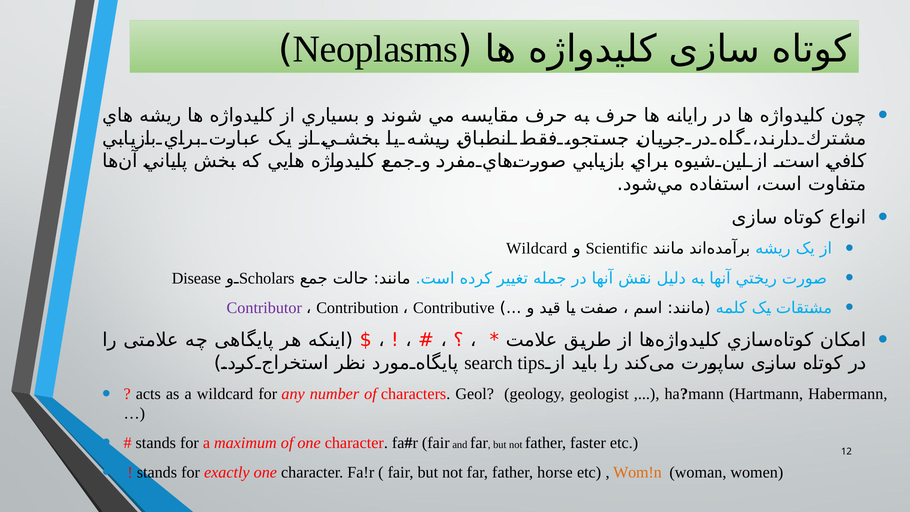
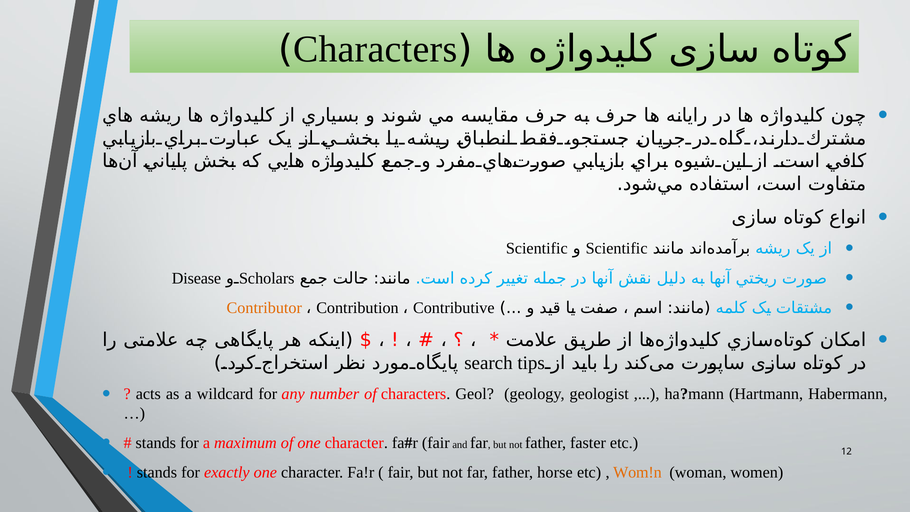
Neoplasms at (375, 49): Neoplasms -> Characters
Wildcard at (537, 249): Wildcard -> Scientific
Contributor colour: purple -> orange
